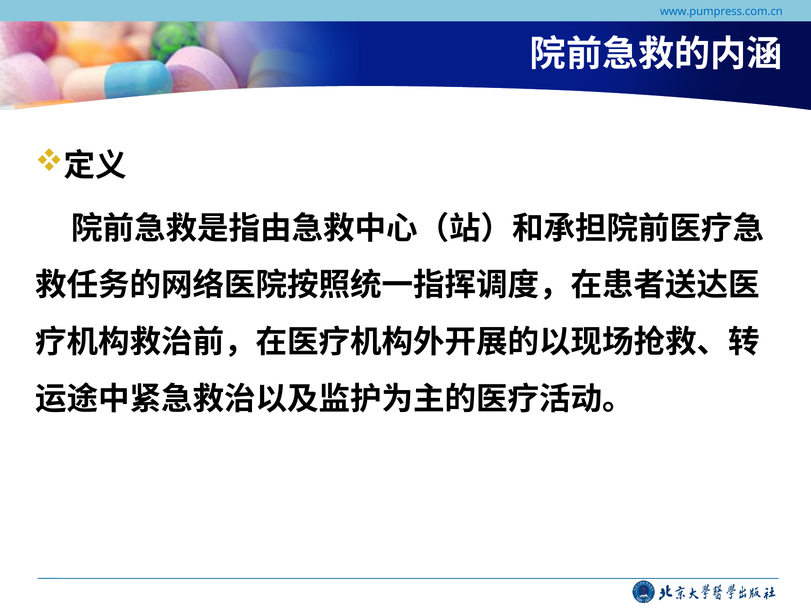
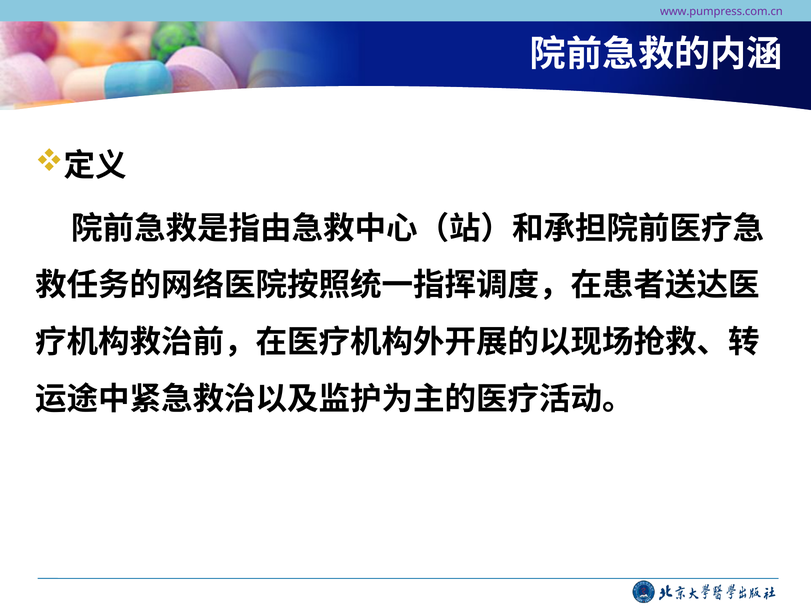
www.pumpress.com.cn colour: blue -> purple
